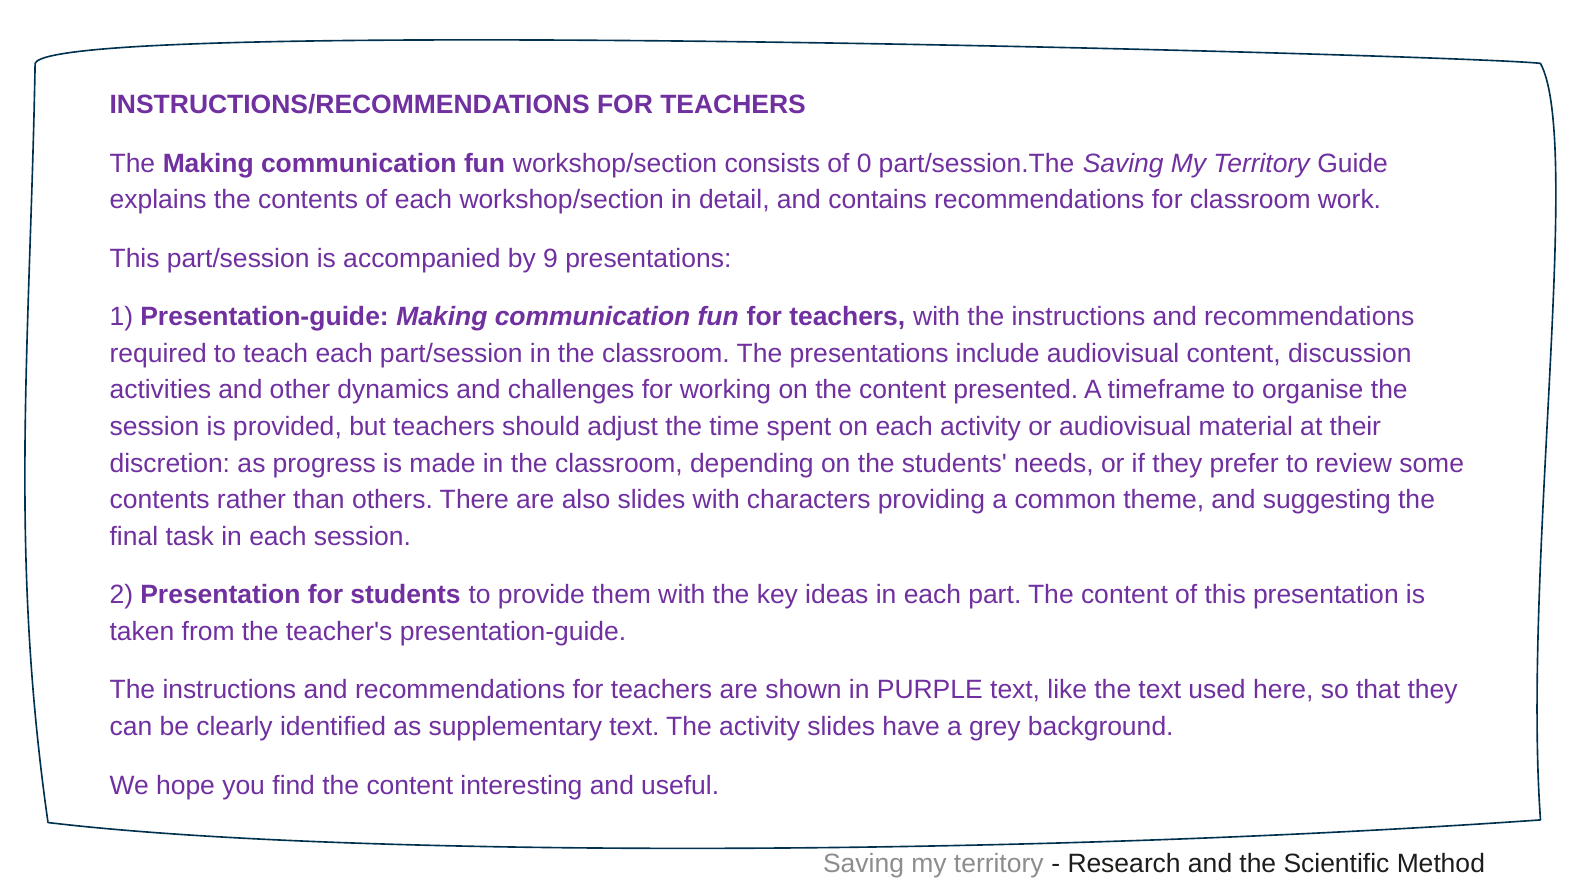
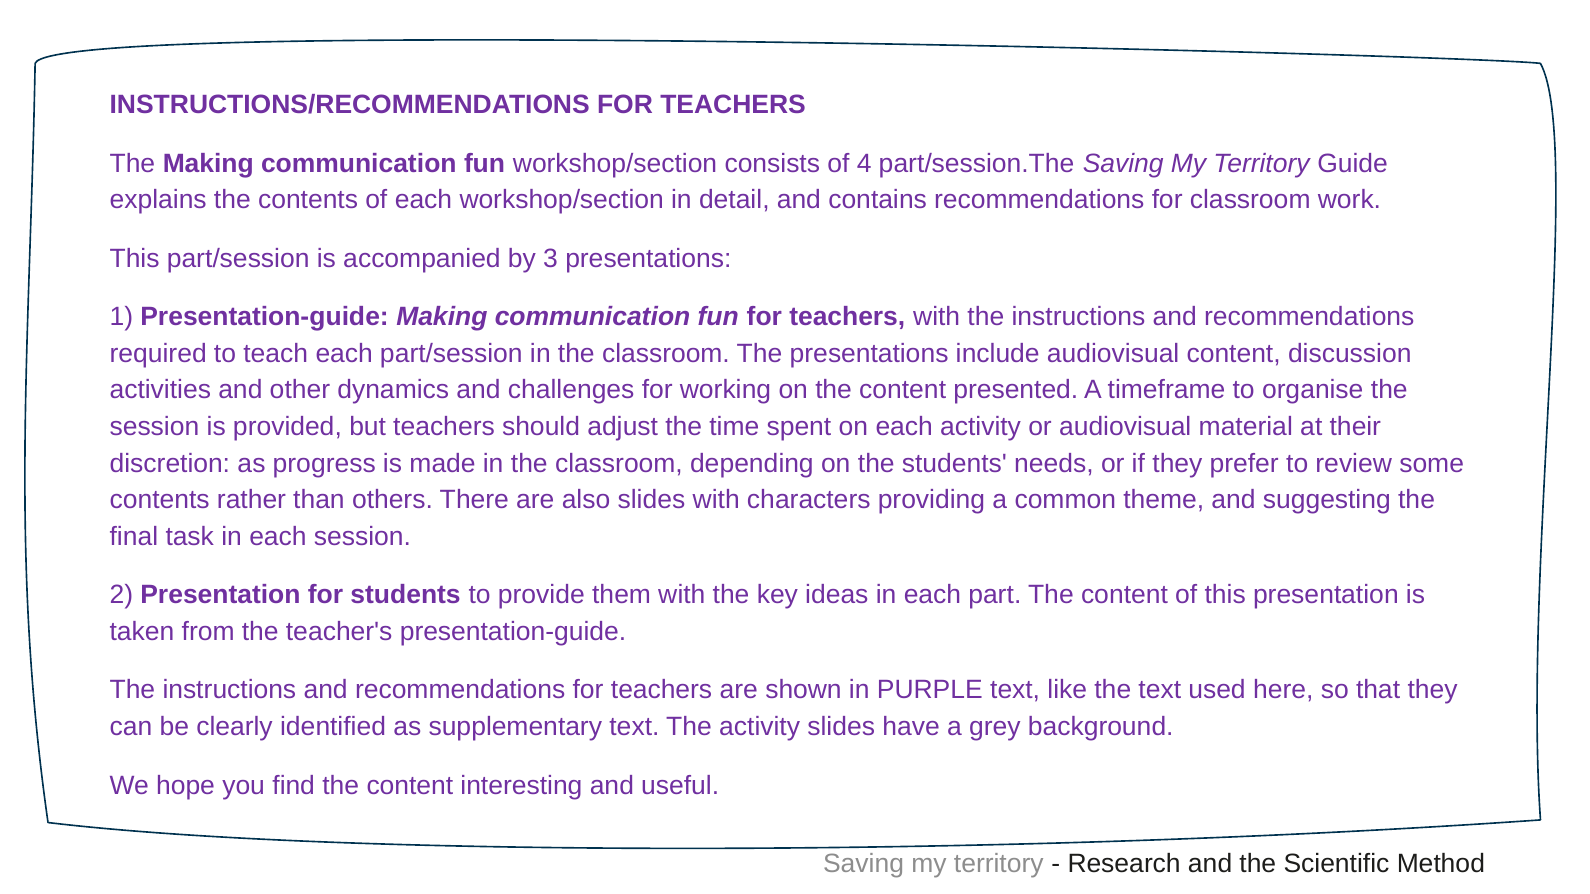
0: 0 -> 4
9: 9 -> 3
